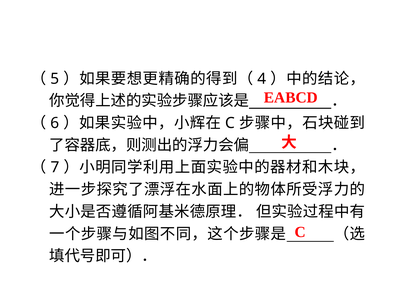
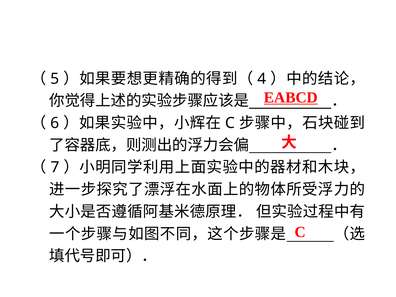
EABCD underline: none -> present
